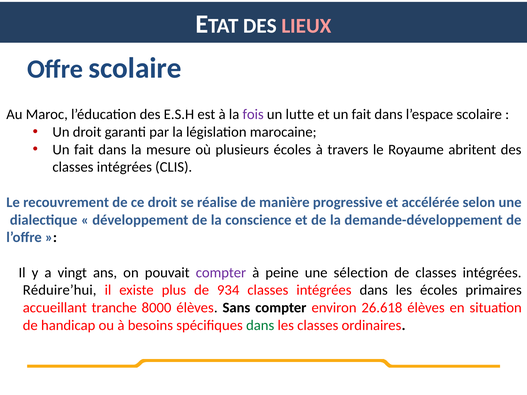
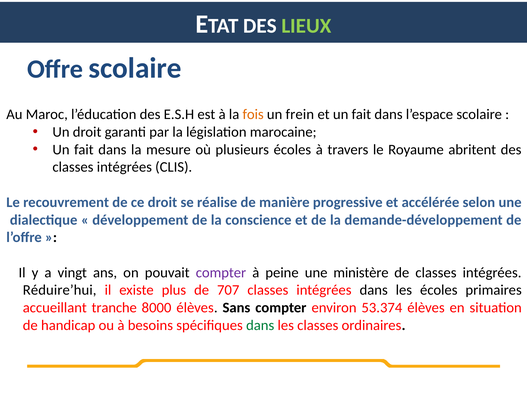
LIEUX colour: pink -> light green
fois colour: purple -> orange
lutte: lutte -> frein
sélection: sélection -> ministère
934: 934 -> 707
26.618: 26.618 -> 53.374
